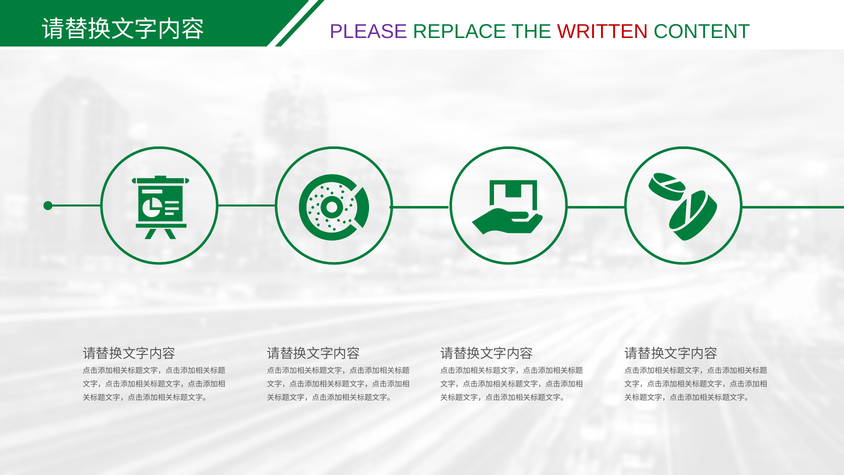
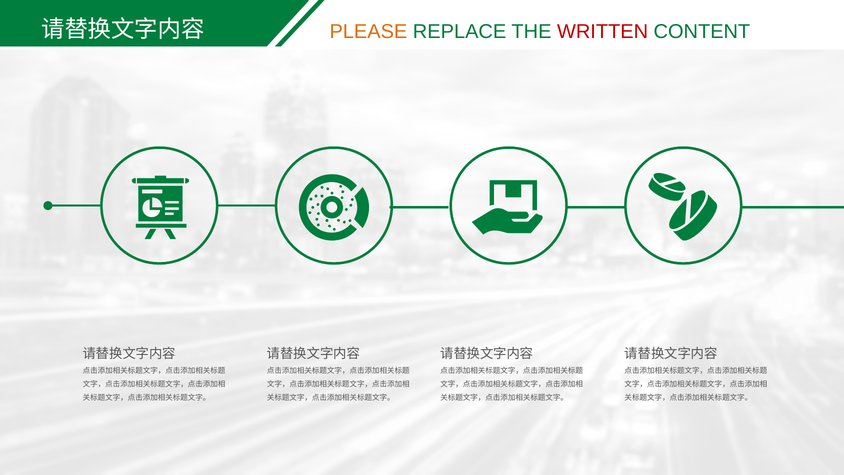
PLEASE colour: purple -> orange
